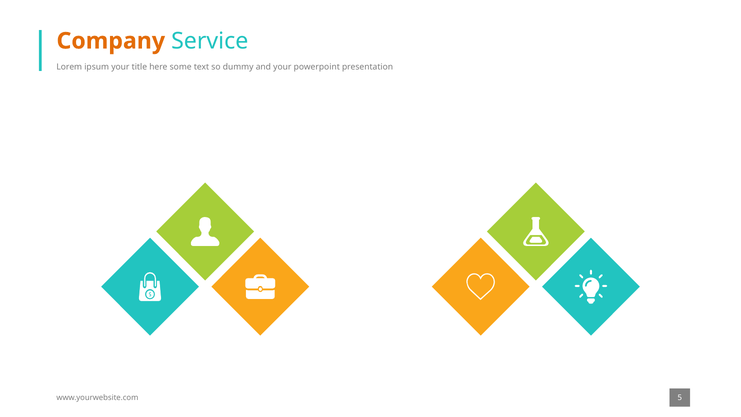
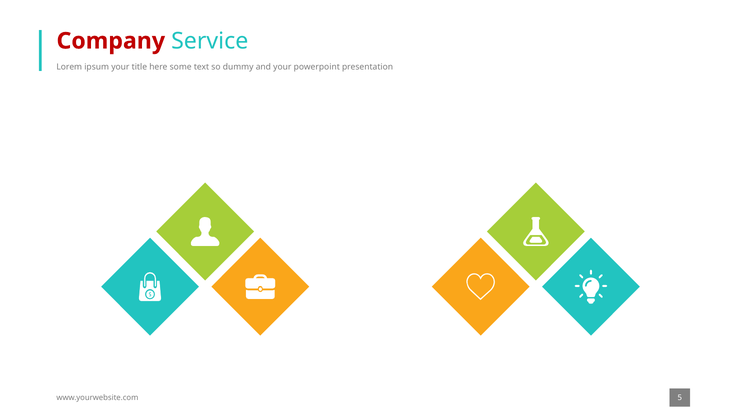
Company colour: orange -> red
